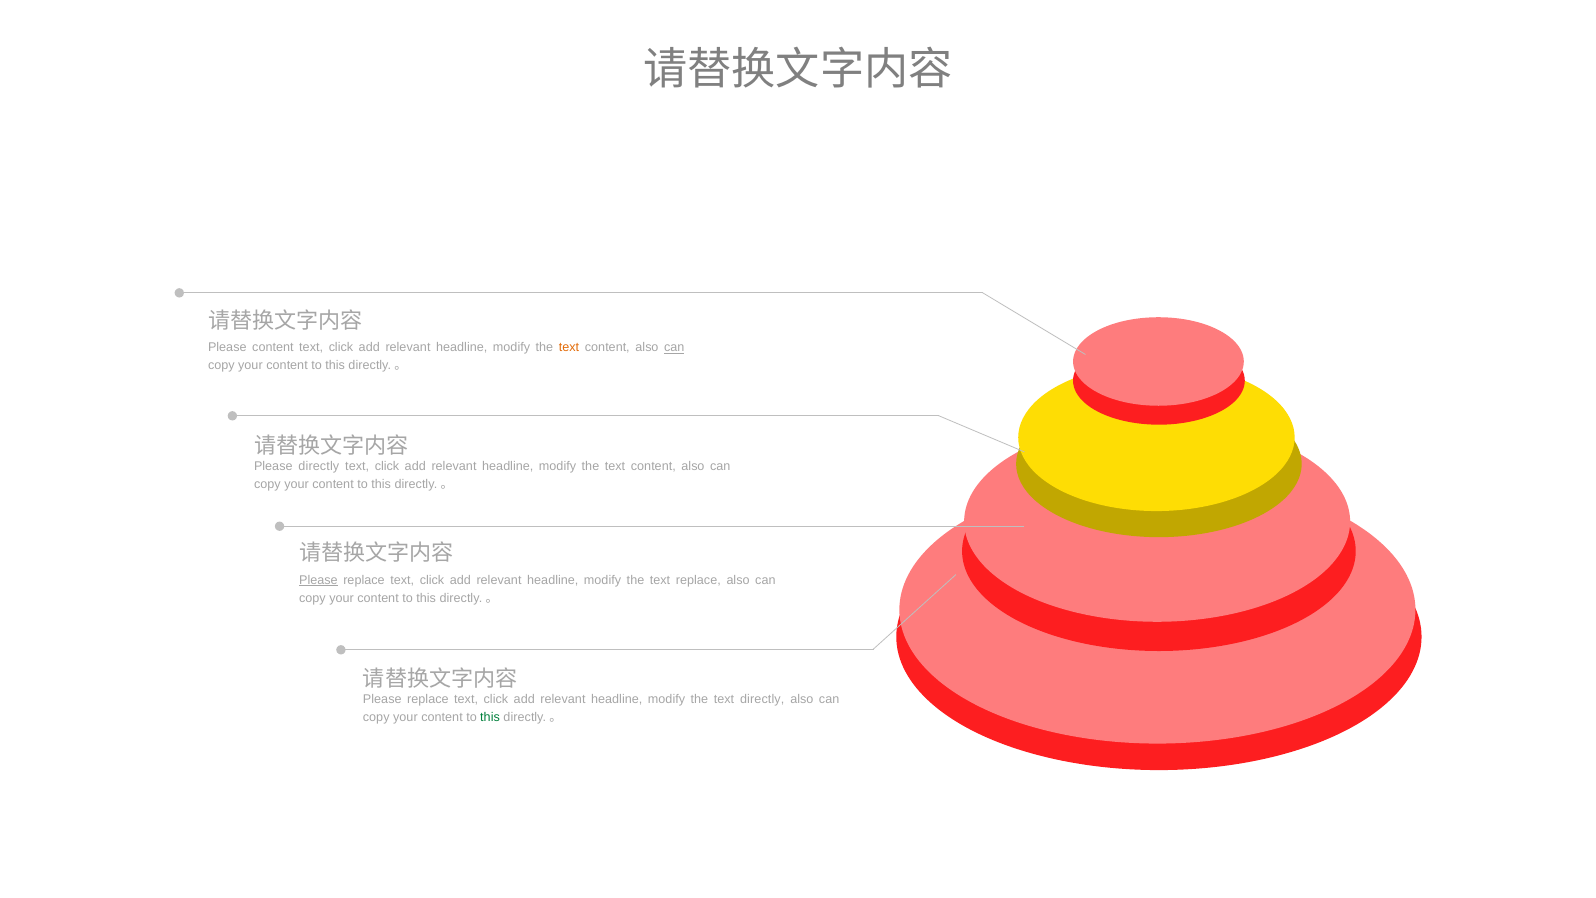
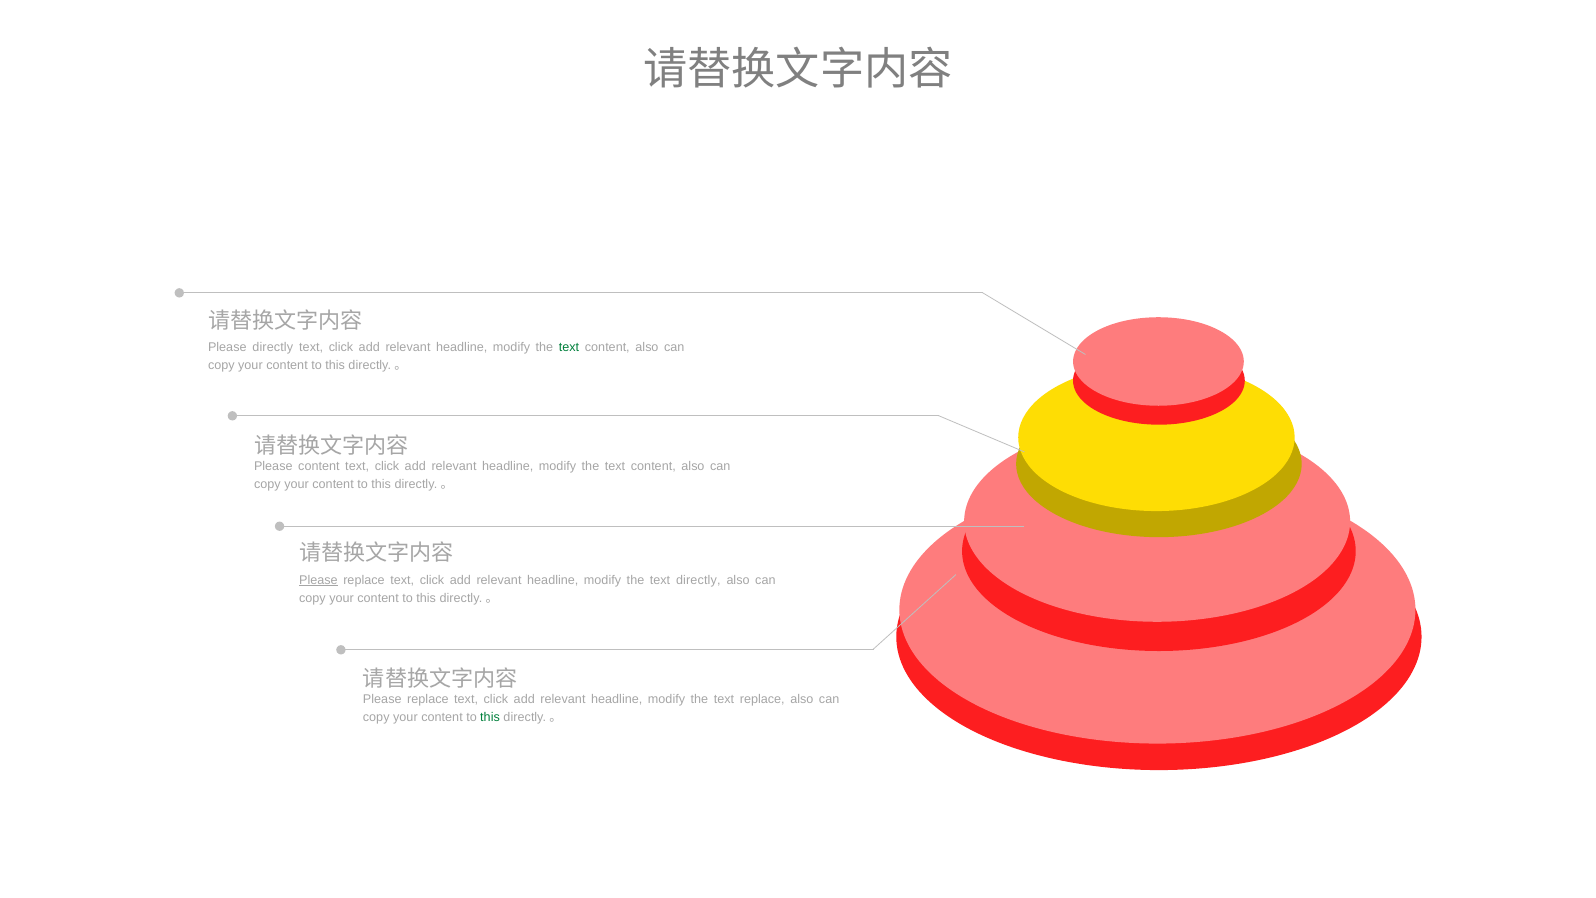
Please content: content -> directly
text at (569, 348) colour: orange -> green
can at (674, 348) underline: present -> none
Please directly: directly -> content
text replace: replace -> directly
text directly: directly -> replace
